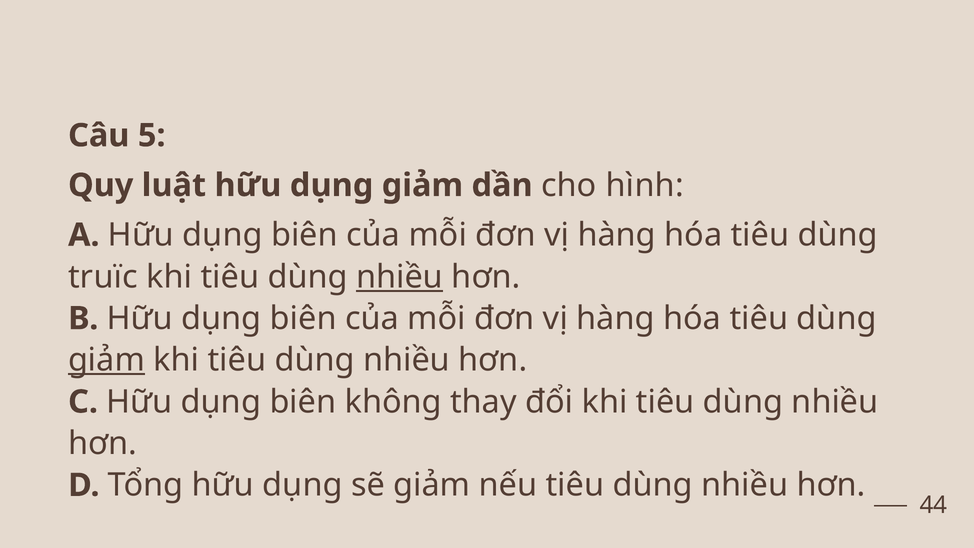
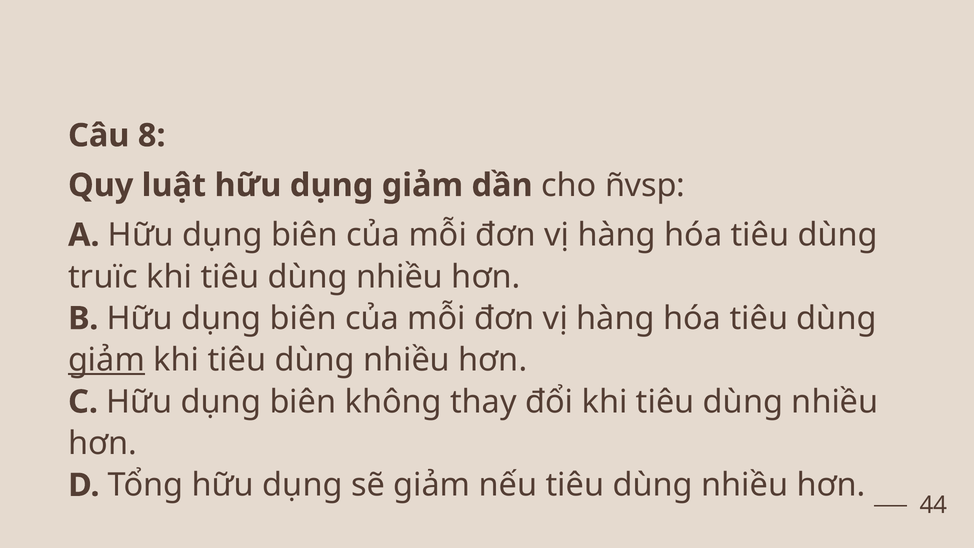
5: 5 -> 8
hình: hình -> ñvsp
nhiều at (400, 277) underline: present -> none
